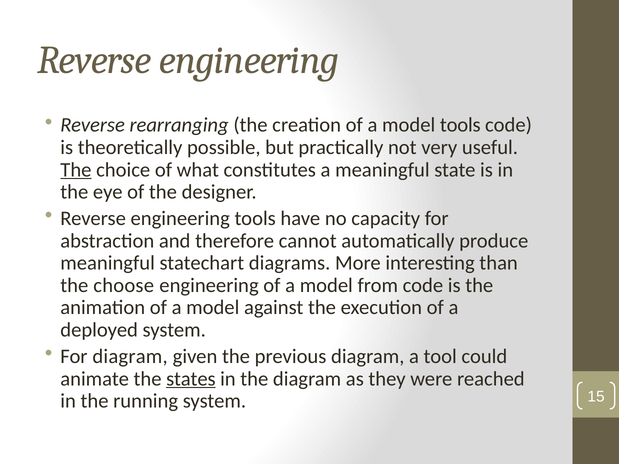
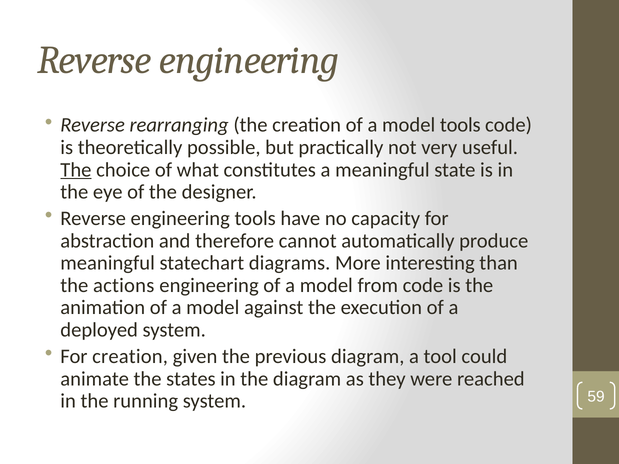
choose: choose -> actions
For diagram: diagram -> creation
states underline: present -> none
15: 15 -> 59
